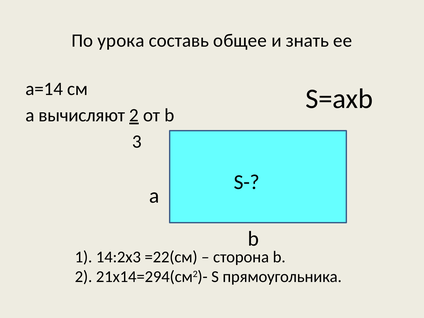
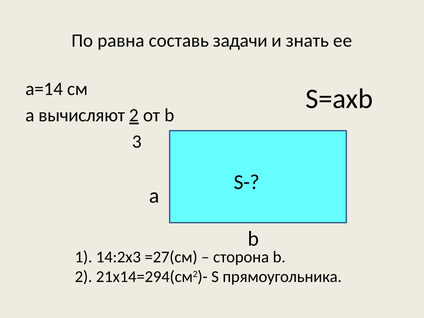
урока: урока -> равна
общее: общее -> задачи
=22(см: =22(см -> =27(см
